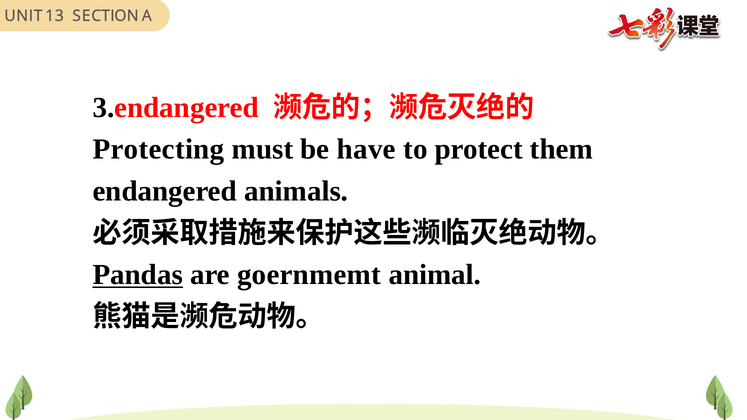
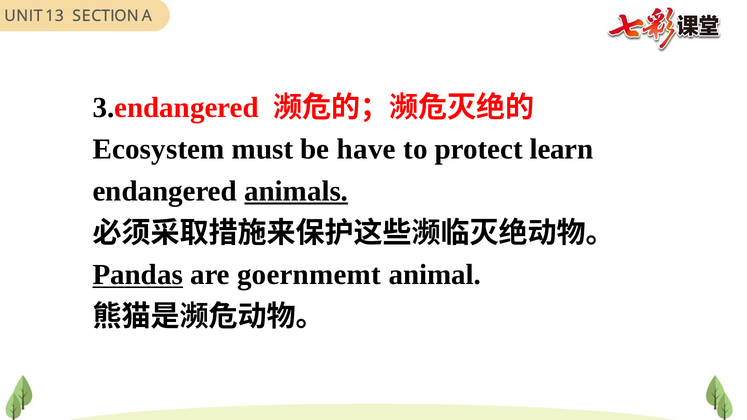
Protecting: Protecting -> Ecosystem
them: them -> learn
animals underline: none -> present
